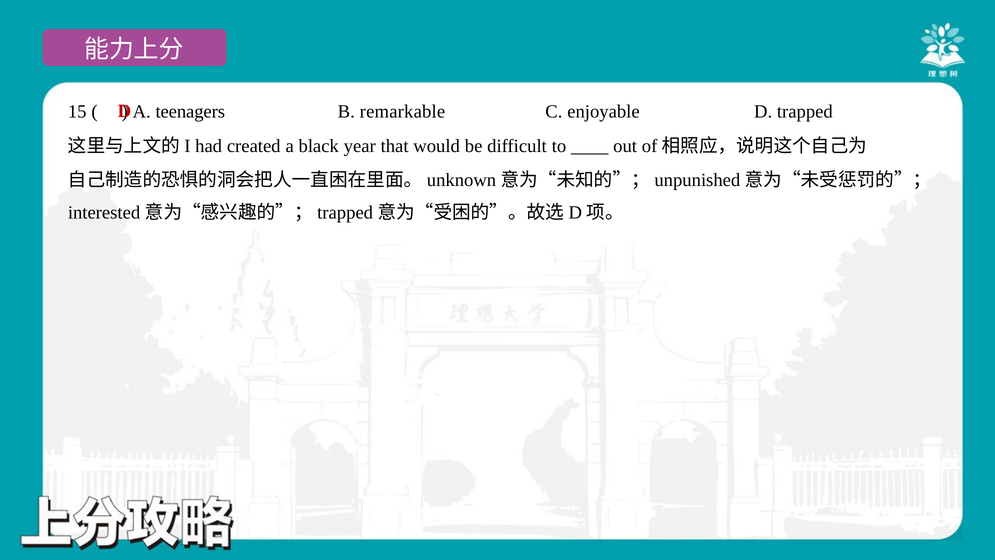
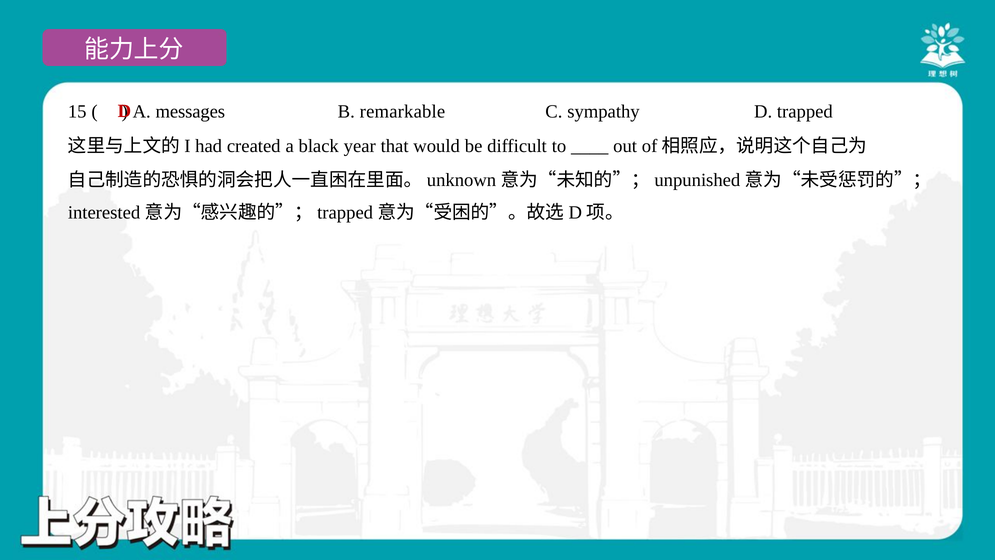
teenagers: teenagers -> messages
enjoyable: enjoyable -> sympathy
